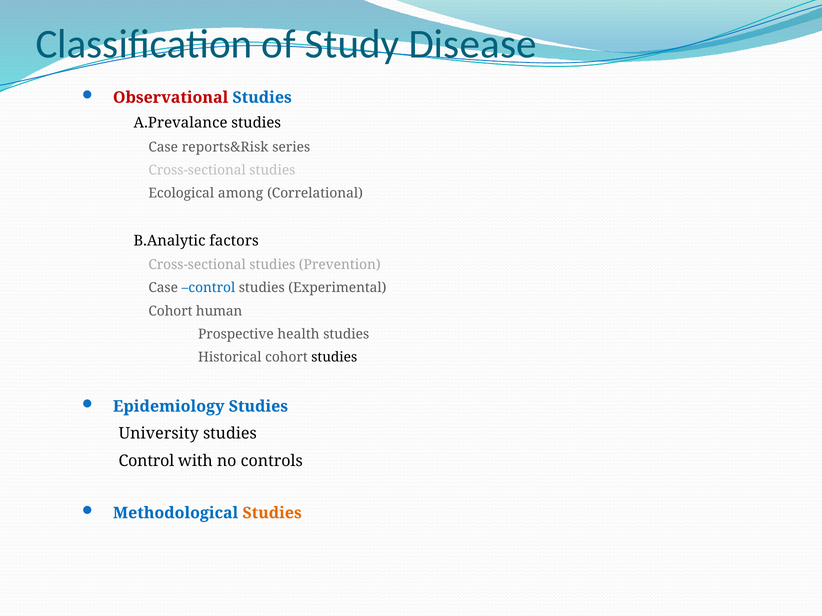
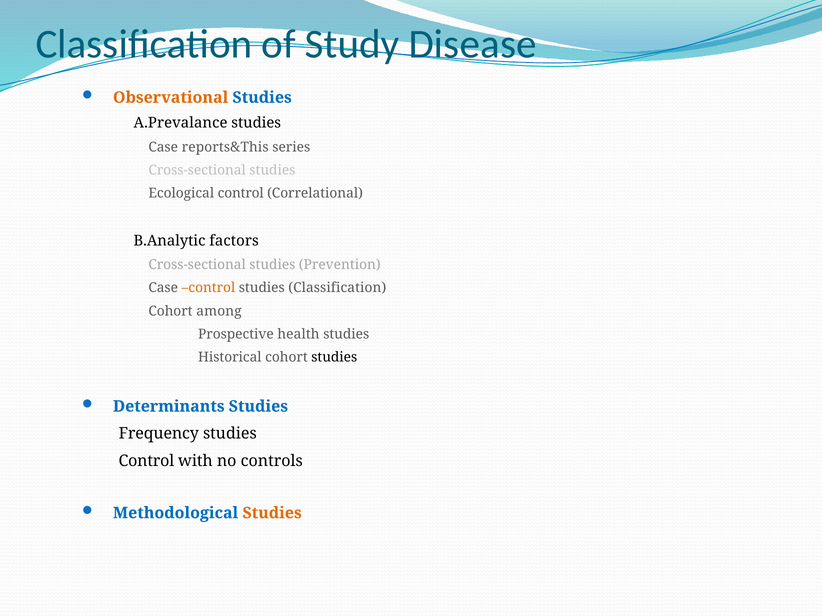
Observational colour: red -> orange
reports&Risk: reports&Risk -> reports&This
Ecological among: among -> control
control at (208, 288) colour: blue -> orange
studies Experimental: Experimental -> Classification
human: human -> among
Epidemiology: Epidemiology -> Determinants
University: University -> Frequency
